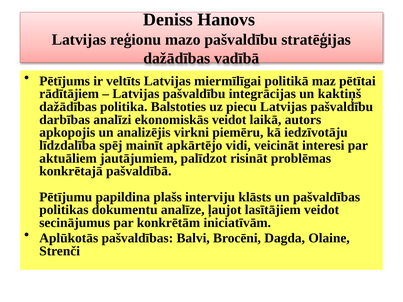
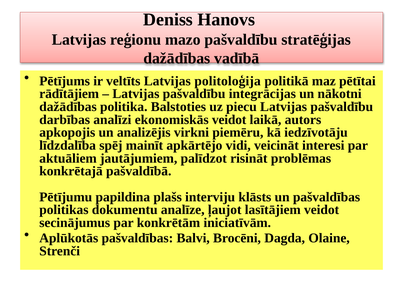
miermīlīgai: miermīlīgai -> politoloģija
kaktiņš: kaktiņš -> nākotni
